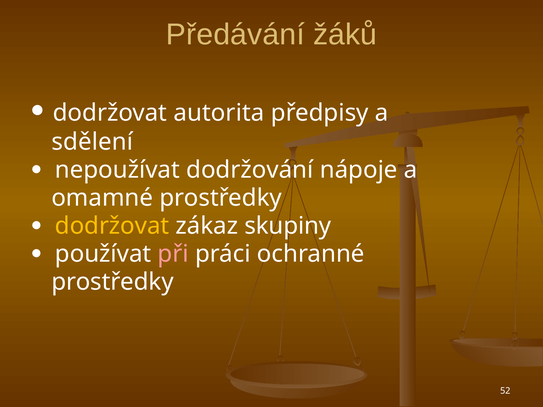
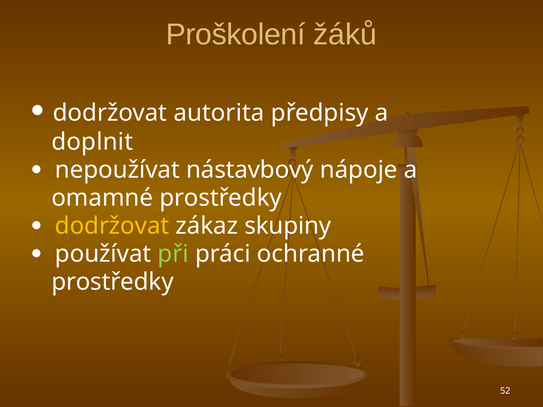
Předávání: Předávání -> Proškolení
sdělení: sdělení -> doplnit
dodržování: dodržování -> nástavbový
při colour: pink -> light green
